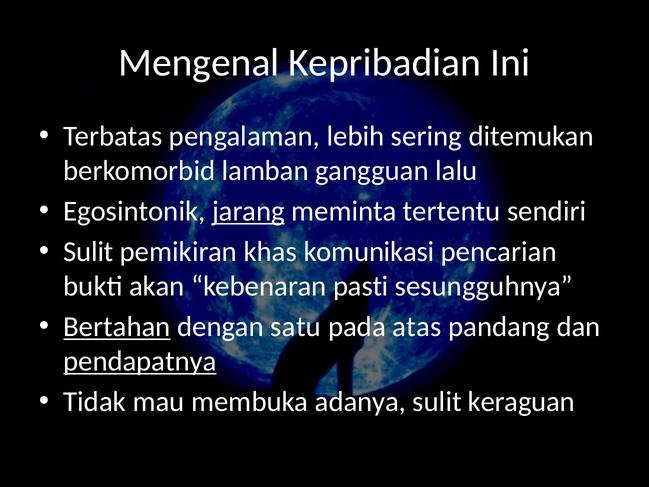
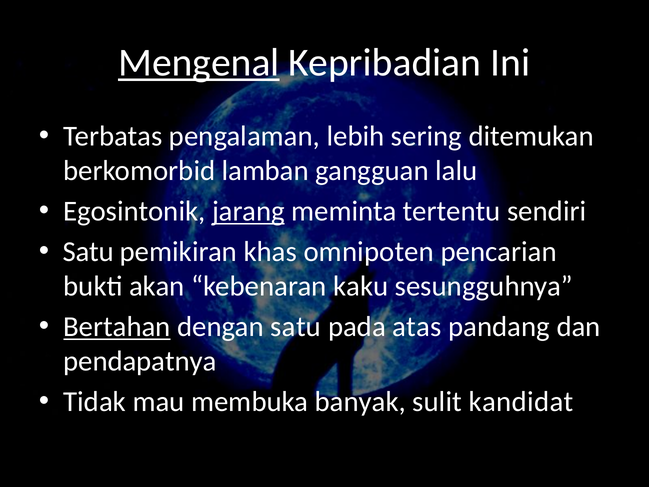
Mengenal underline: none -> present
Sulit at (88, 252): Sulit -> Satu
komunikasi: komunikasi -> omnipoten
pasti: pasti -> kaku
pendapatnya underline: present -> none
adanya: adanya -> banyak
keraguan: keraguan -> kandidat
